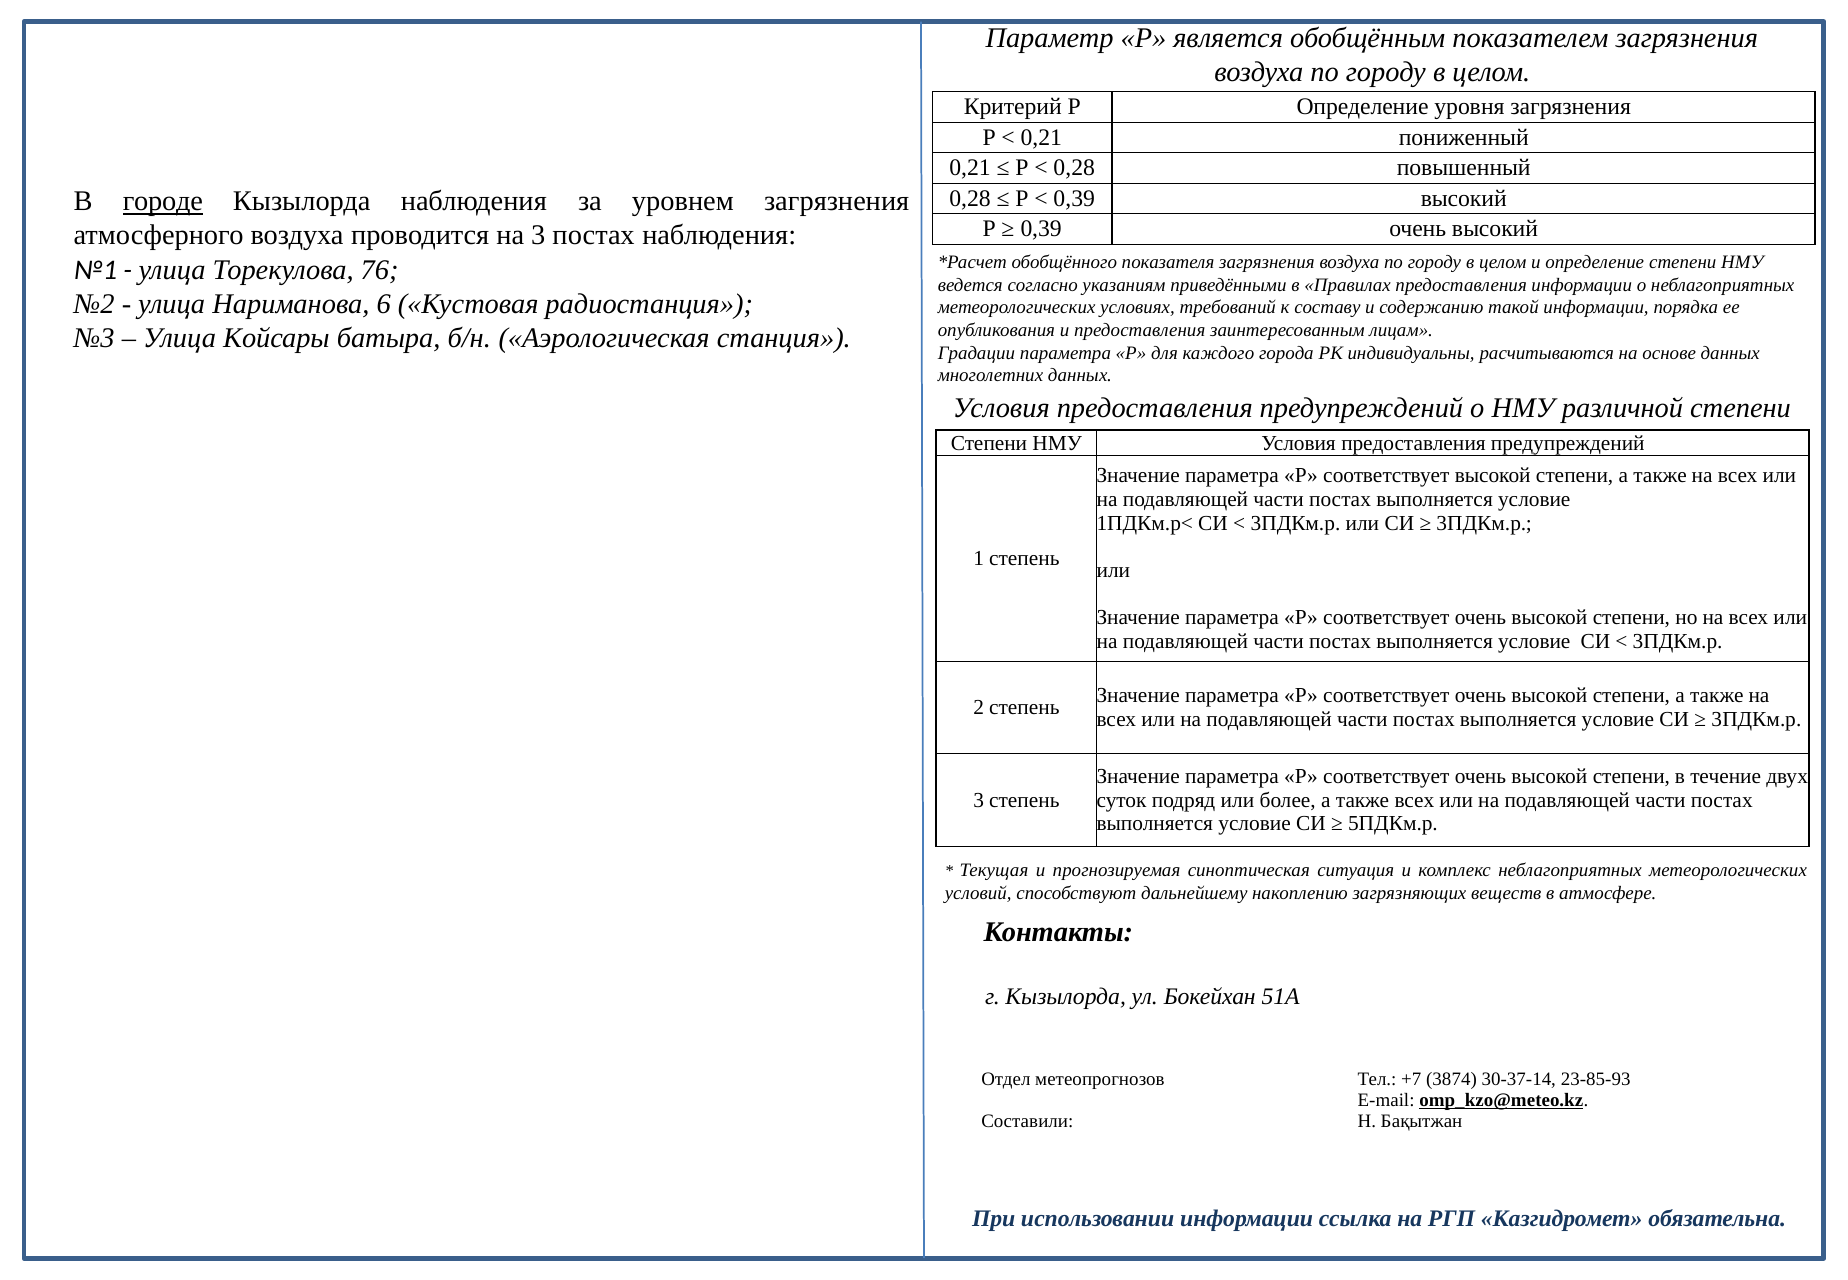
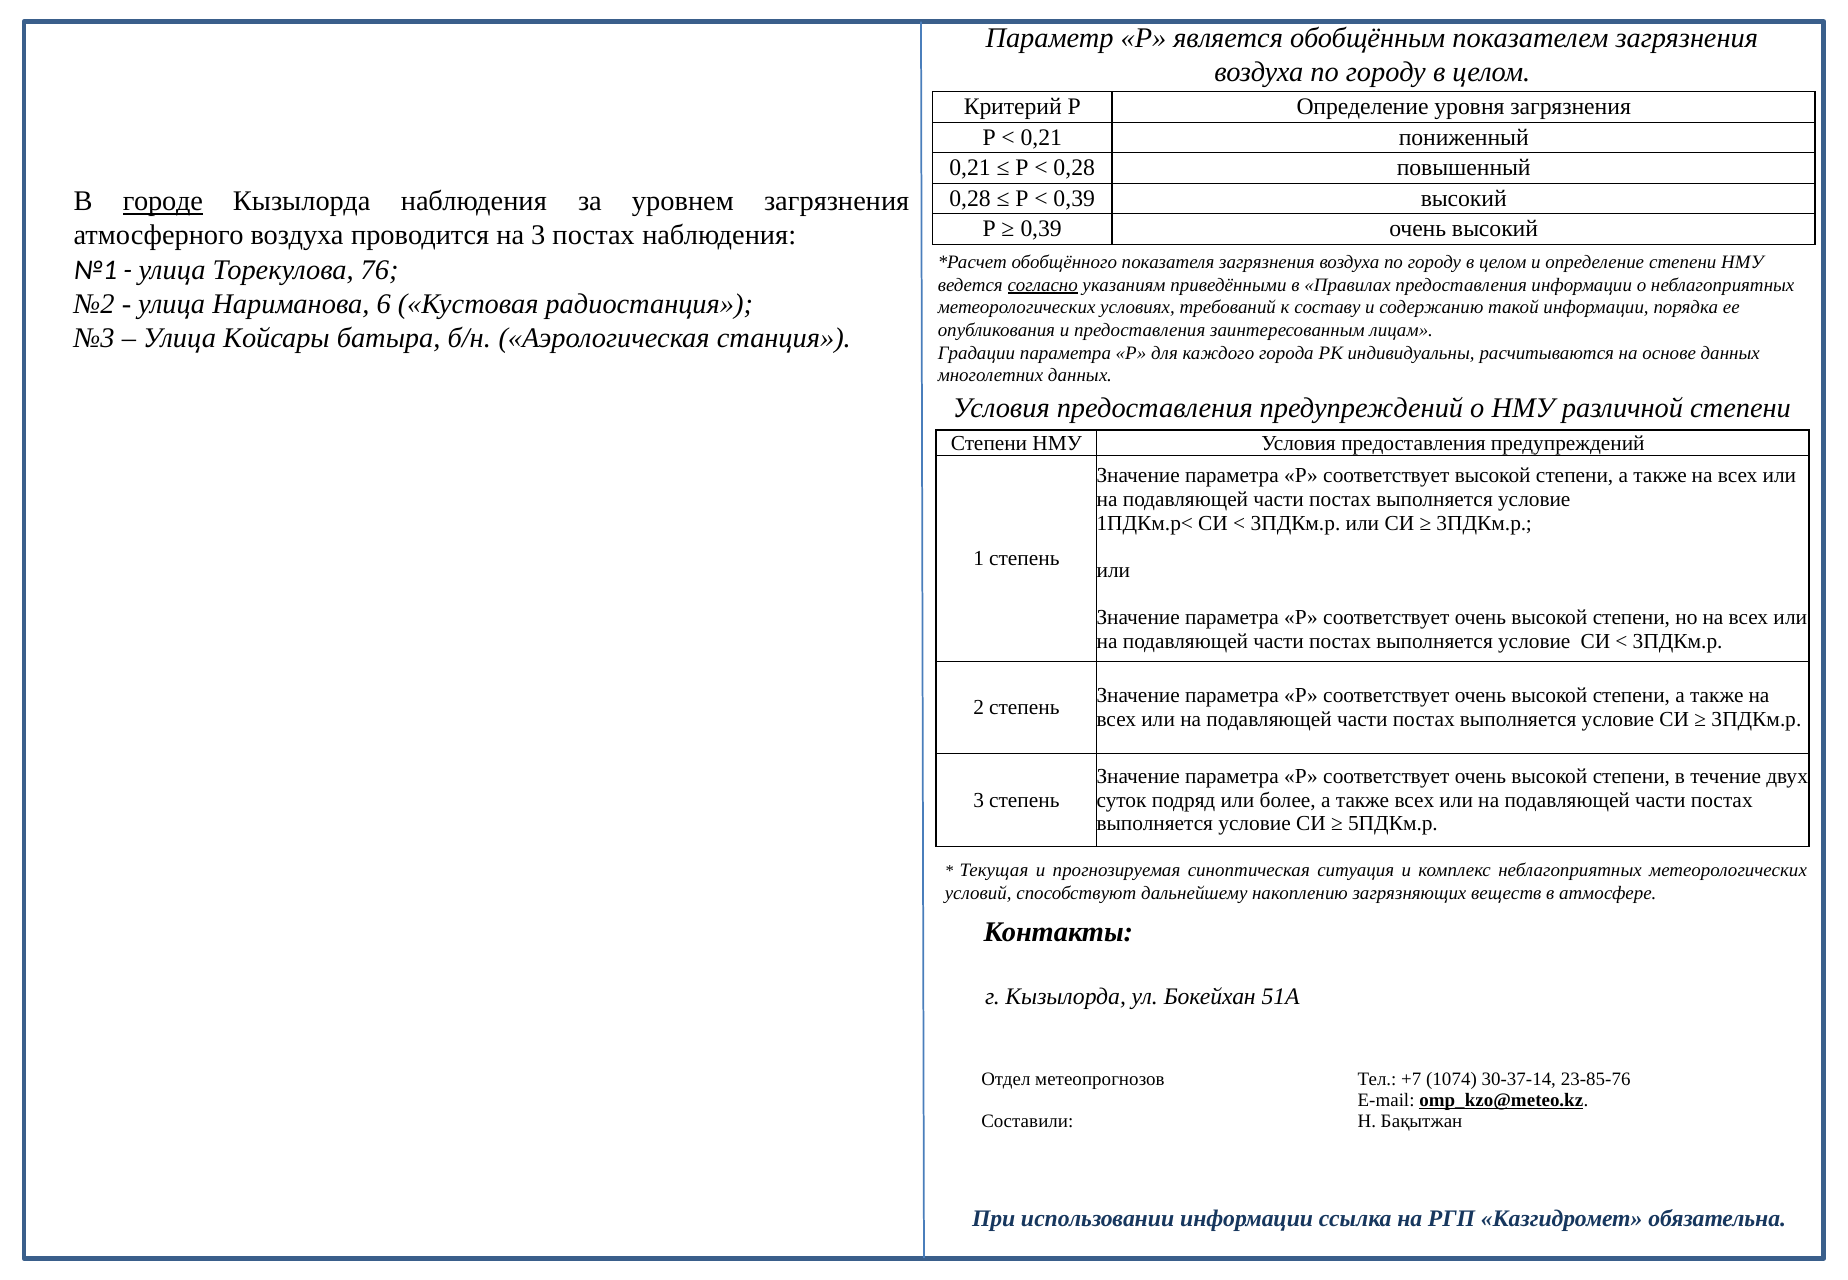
согласно underline: none -> present
3874: 3874 -> 1074
23-85-93: 23-85-93 -> 23-85-76
